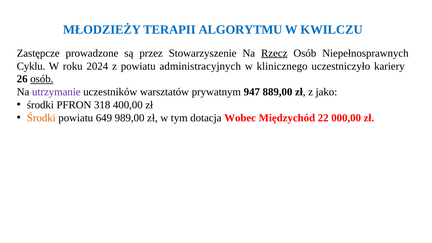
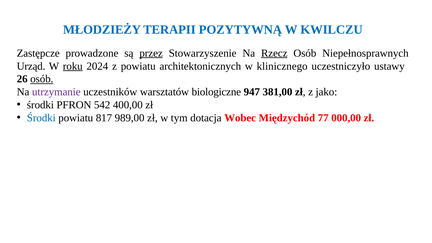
ALGORYTMU: ALGORYTMU -> POZYTYWNĄ
przez underline: none -> present
Cyklu: Cyklu -> Urząd
roku underline: none -> present
administracyjnych: administracyjnych -> architektonicznych
kariery: kariery -> ustawy
prywatnym: prywatnym -> biologiczne
889,00: 889,00 -> 381,00
318: 318 -> 542
Środki at (41, 118) colour: orange -> blue
649: 649 -> 817
22: 22 -> 77
